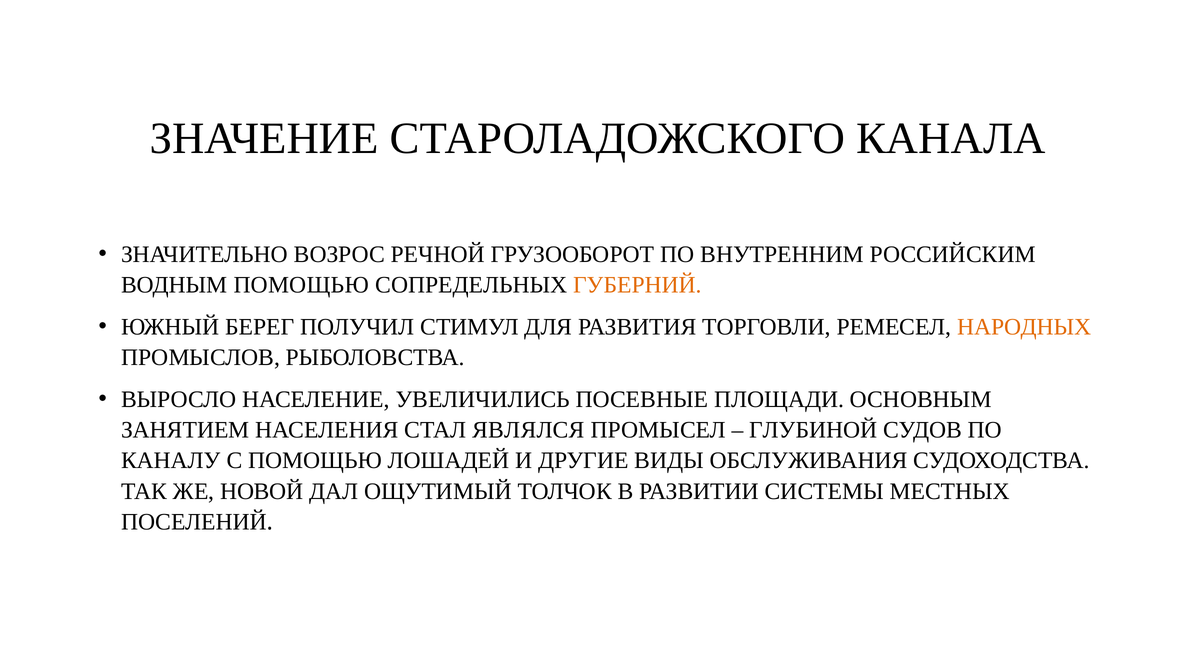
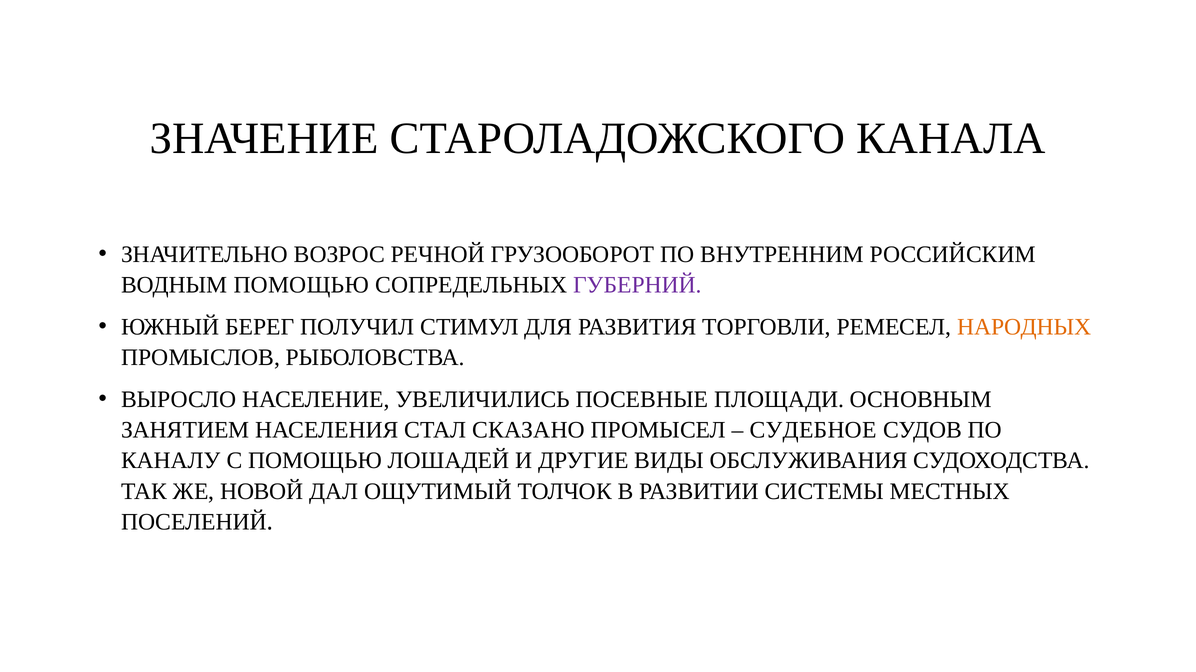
ГУБЕРНИЙ colour: orange -> purple
ЯВЛЯЛСЯ: ЯВЛЯЛСЯ -> СКАЗАНО
ГЛУБИНОЙ: ГЛУБИНОЙ -> СУДЕБНОЕ
